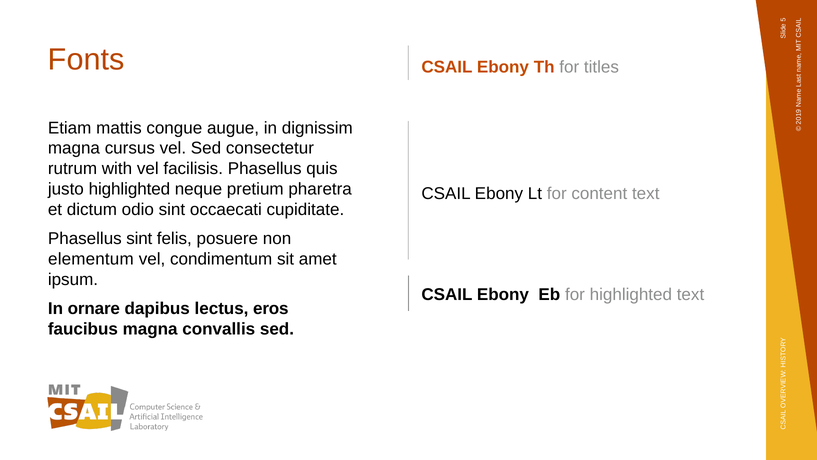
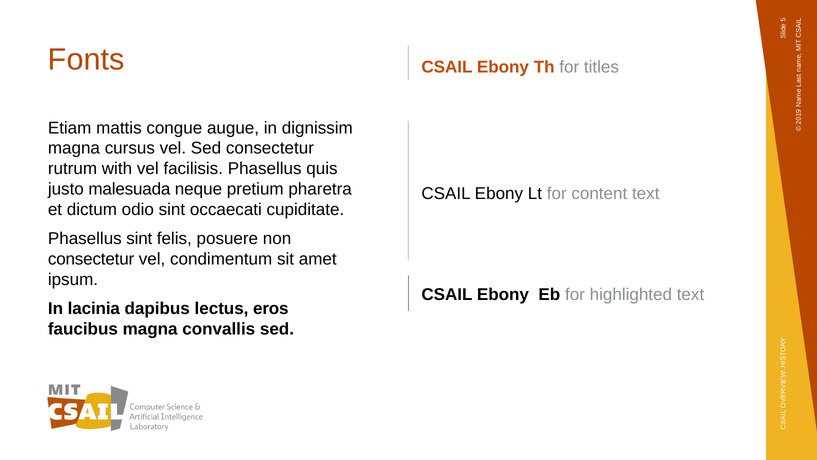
justo highlighted: highlighted -> malesuada
elementum at (91, 259): elementum -> consectetur
ornare: ornare -> lacinia
